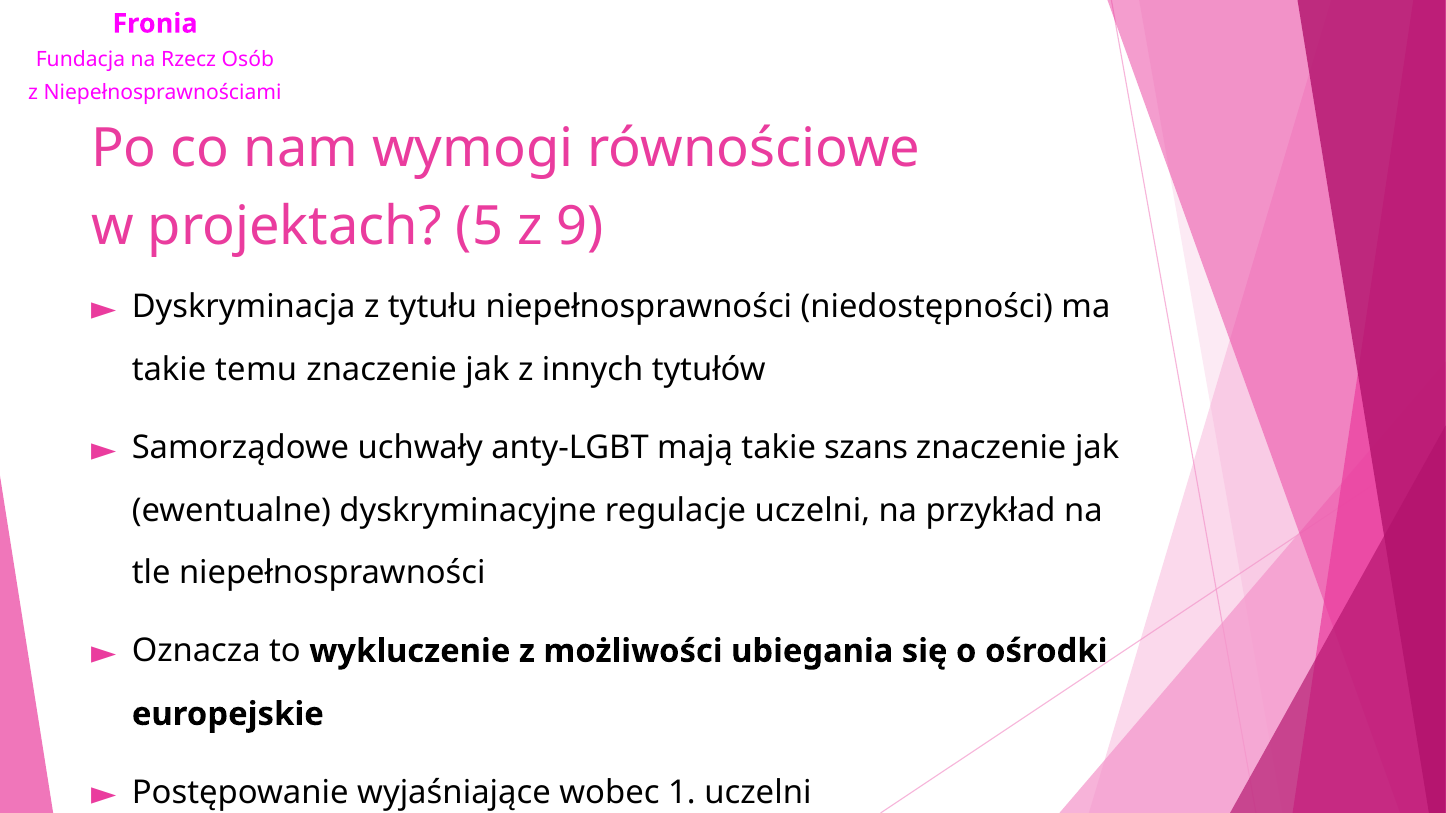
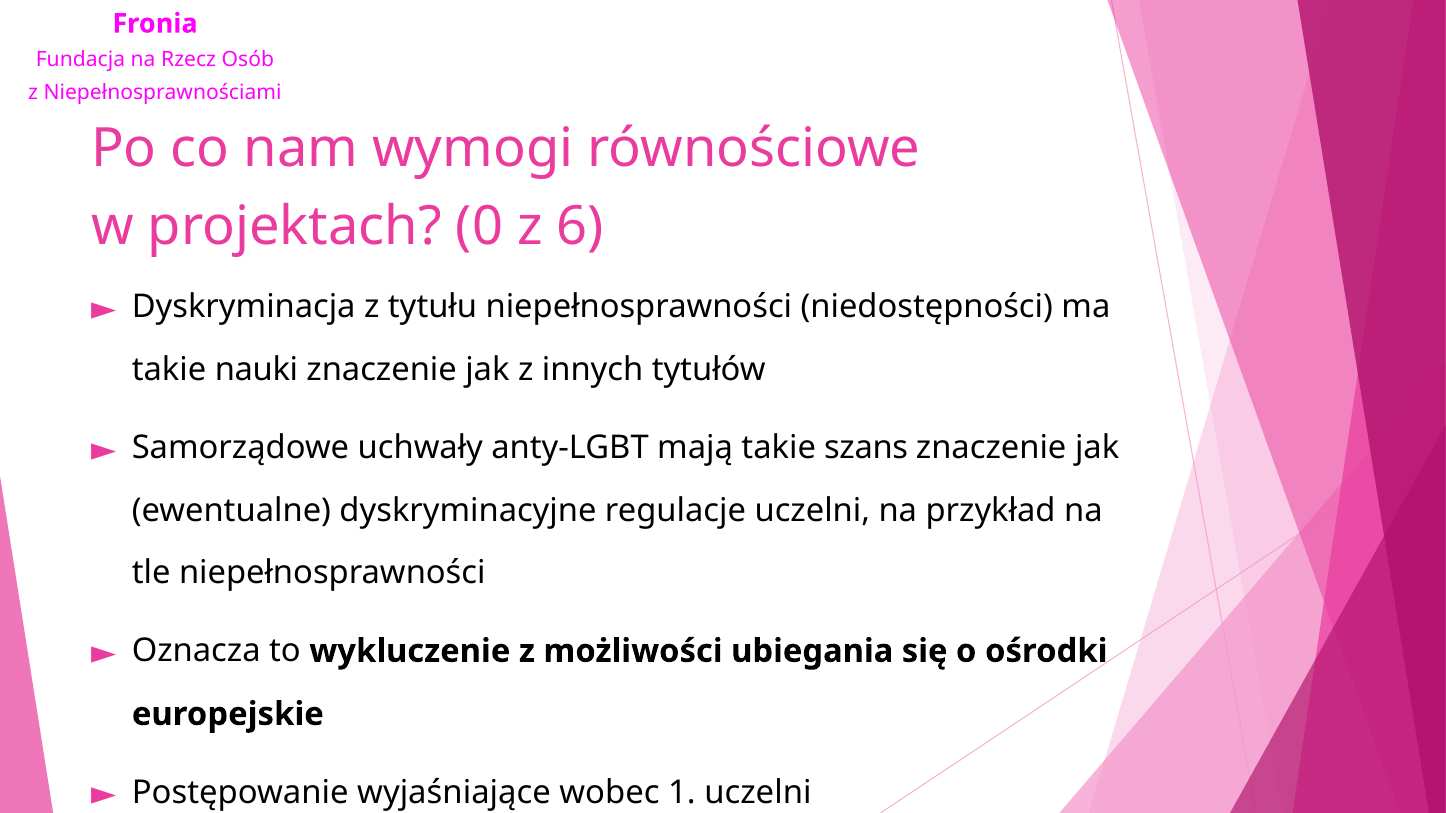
5: 5 -> 0
9: 9 -> 6
temu: temu -> nauki
